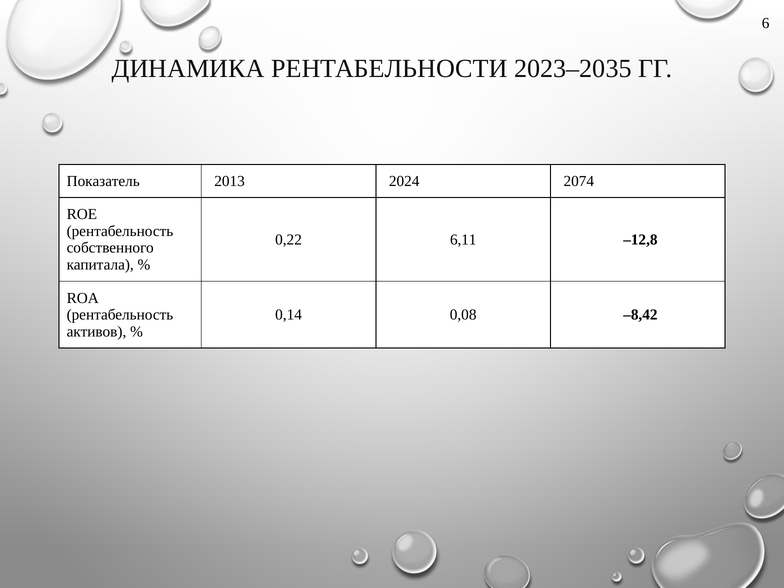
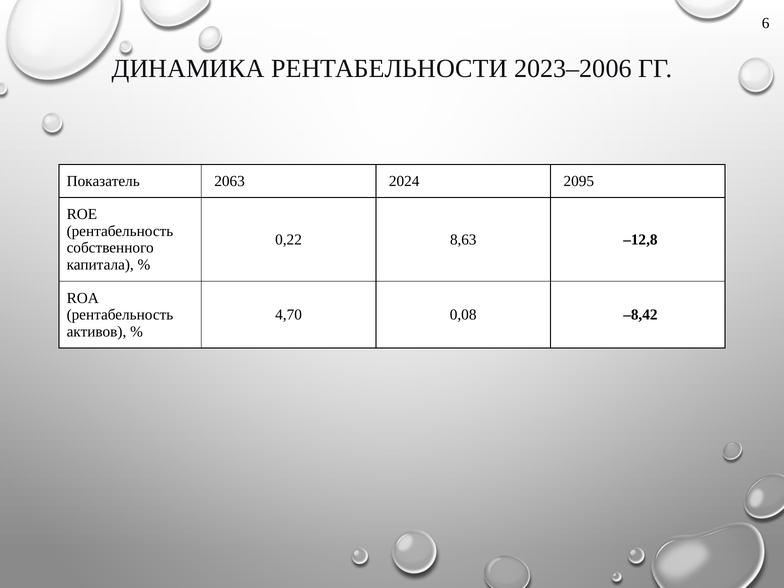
2023–2035: 2023–2035 -> 2023–2006
2013: 2013 -> 2063
2074: 2074 -> 2095
6,11: 6,11 -> 8,63
0,14: 0,14 -> 4,70
